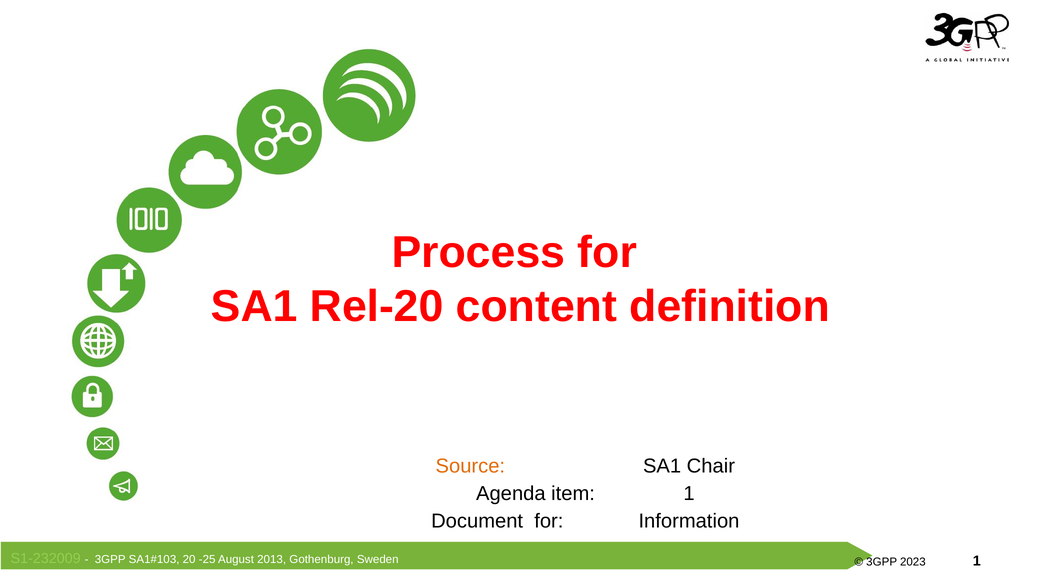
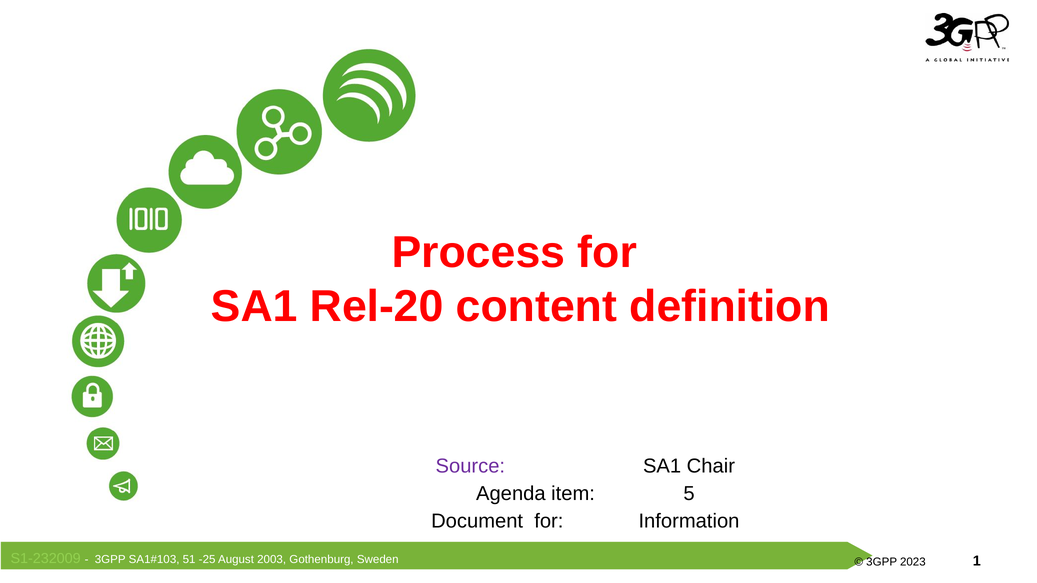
Source colour: orange -> purple
item 1: 1 -> 5
20: 20 -> 51
2013: 2013 -> 2003
